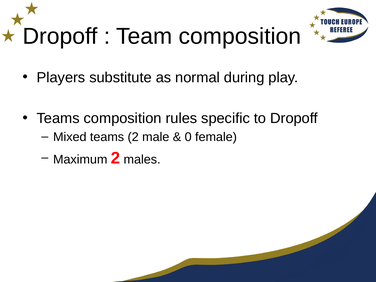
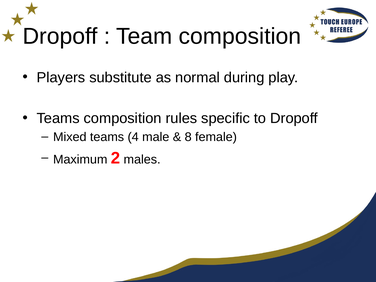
teams 2: 2 -> 4
0: 0 -> 8
